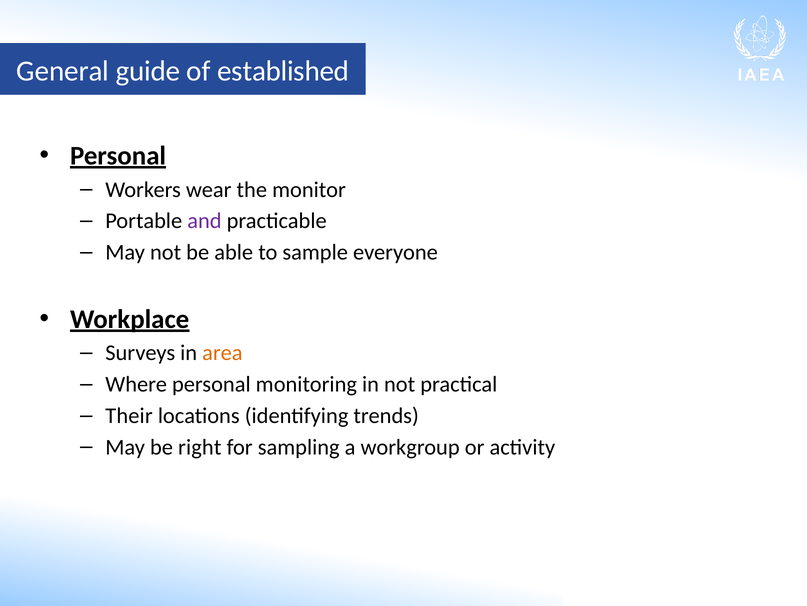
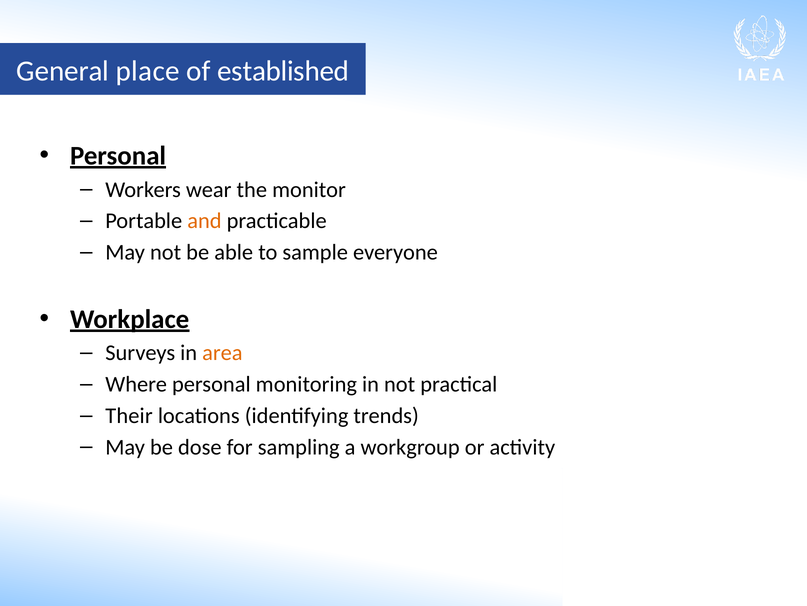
guide: guide -> place
and colour: purple -> orange
right: right -> dose
